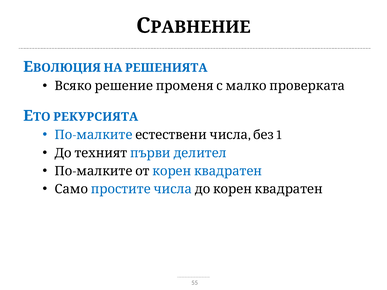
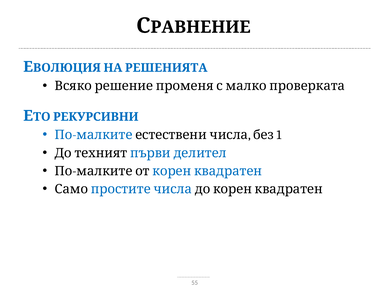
РЕКУРСИЯТА: РЕКУРСИЯТА -> РЕКУРСИВНИ
